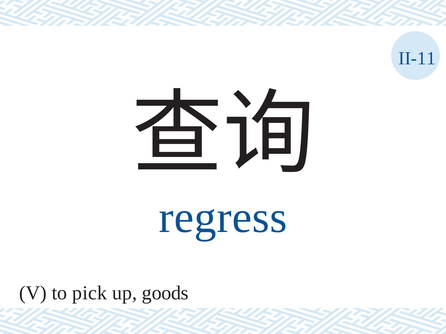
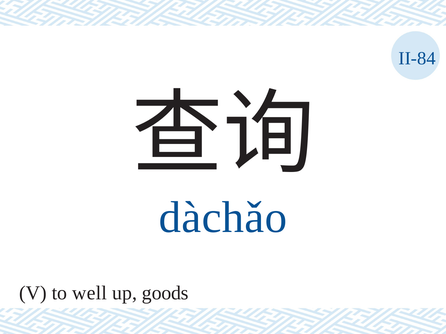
II-11: II-11 -> II-84
regress: regress -> dàchǎo
pick: pick -> well
